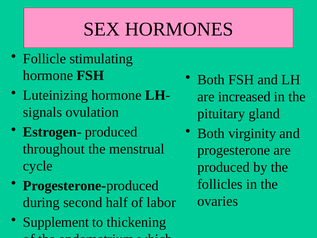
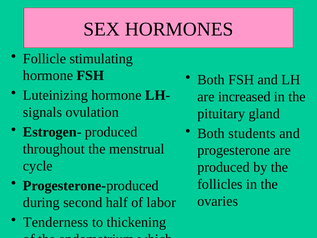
virginity: virginity -> students
Supplement: Supplement -> Tenderness
